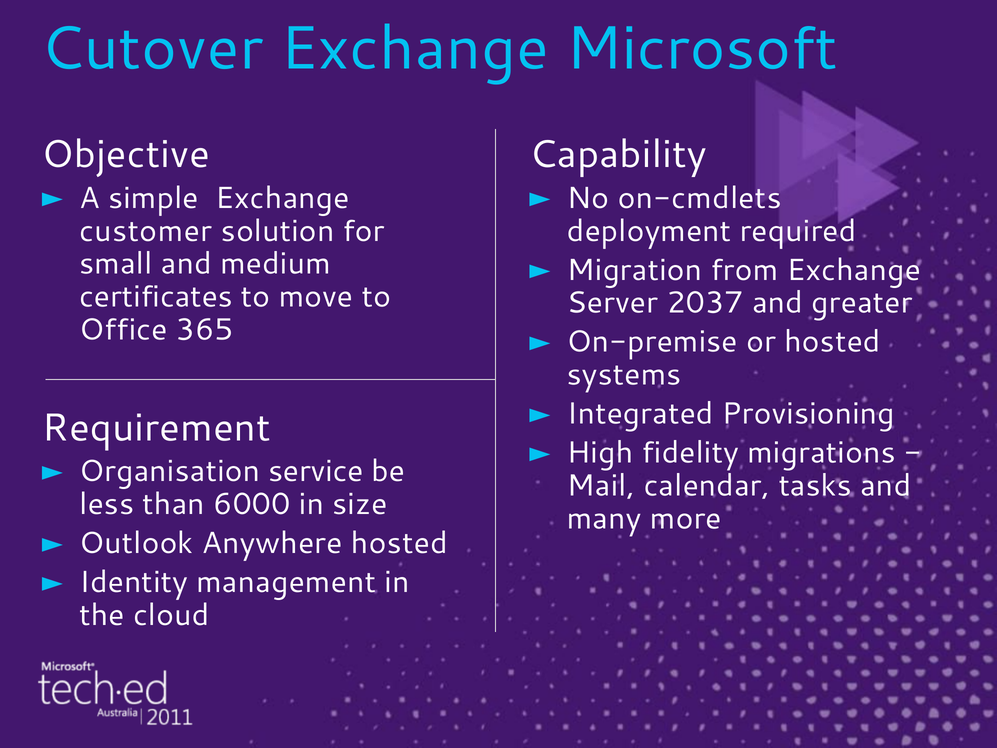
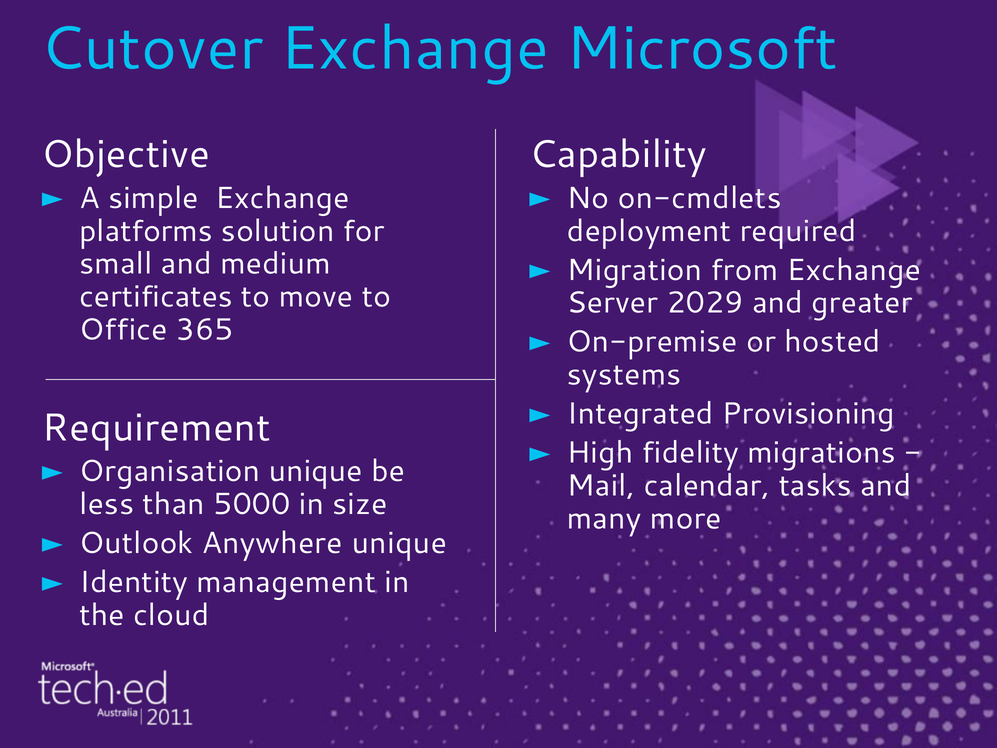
customer: customer -> platforms
2037: 2037 -> 2029
Organisation service: service -> unique
6000: 6000 -> 5000
Anywhere hosted: hosted -> unique
